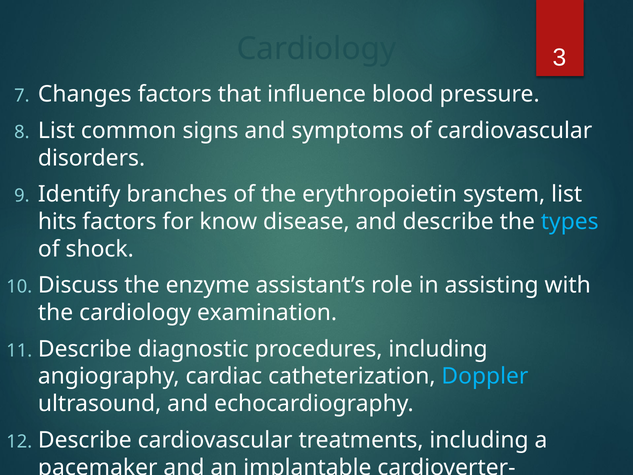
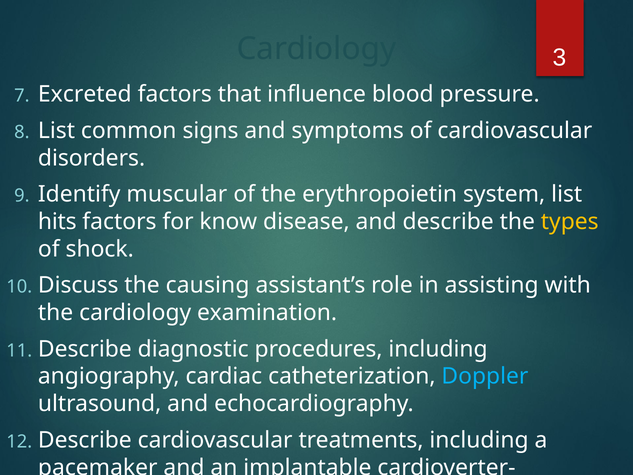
Changes: Changes -> Excreted
branches: branches -> muscular
types colour: light blue -> yellow
enzyme: enzyme -> causing
